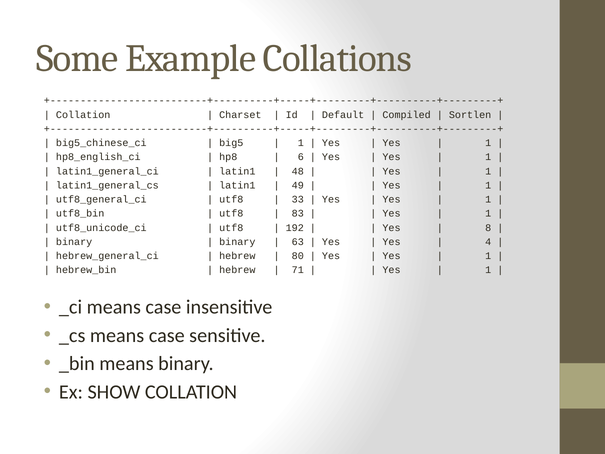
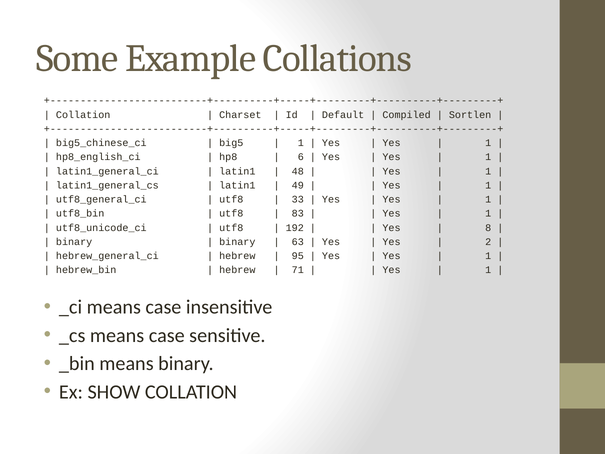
4: 4 -> 2
80: 80 -> 95
